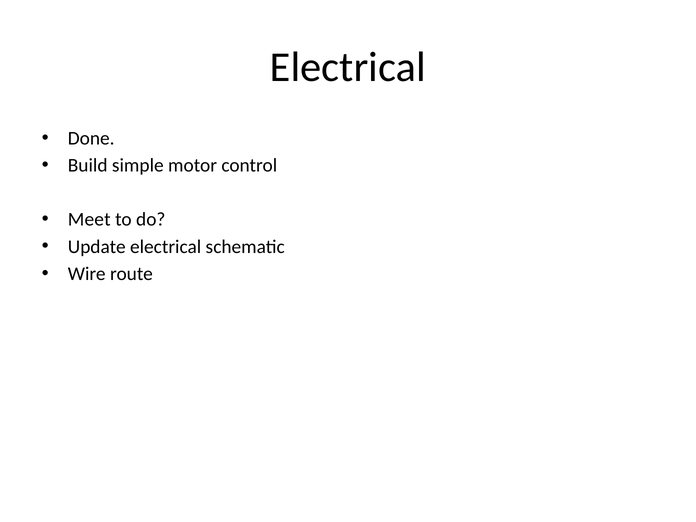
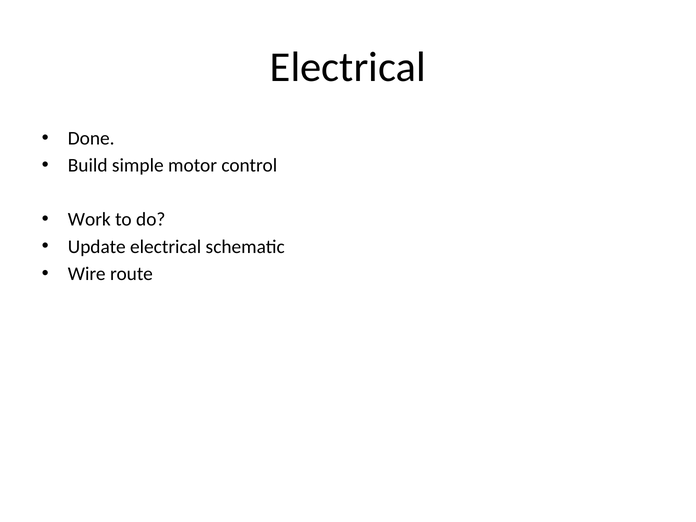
Meet: Meet -> Work
